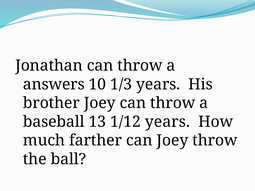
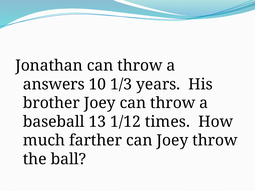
1/12 years: years -> times
